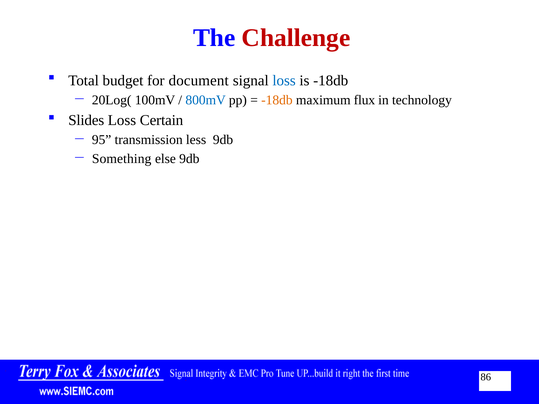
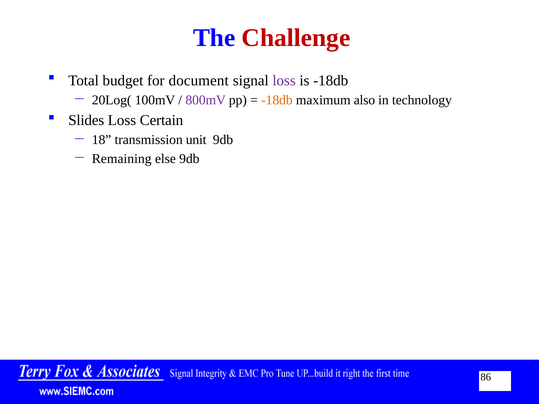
loss at (284, 80) colour: blue -> purple
800mV colour: blue -> purple
flux: flux -> also
95: 95 -> 18
less: less -> unit
Something: Something -> Remaining
